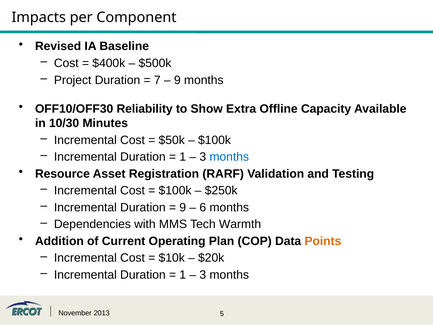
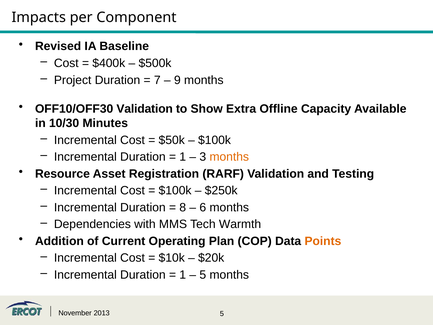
OFF10/OFF30 Reliability: Reliability -> Validation
months at (229, 157) colour: blue -> orange
9 at (183, 207): 9 -> 8
3 at (203, 275): 3 -> 5
